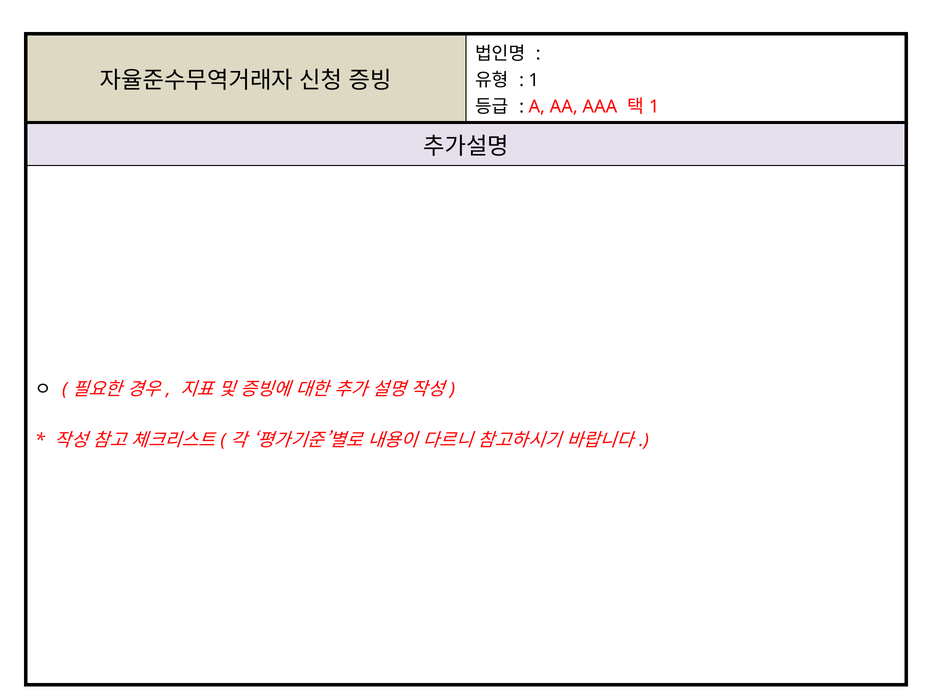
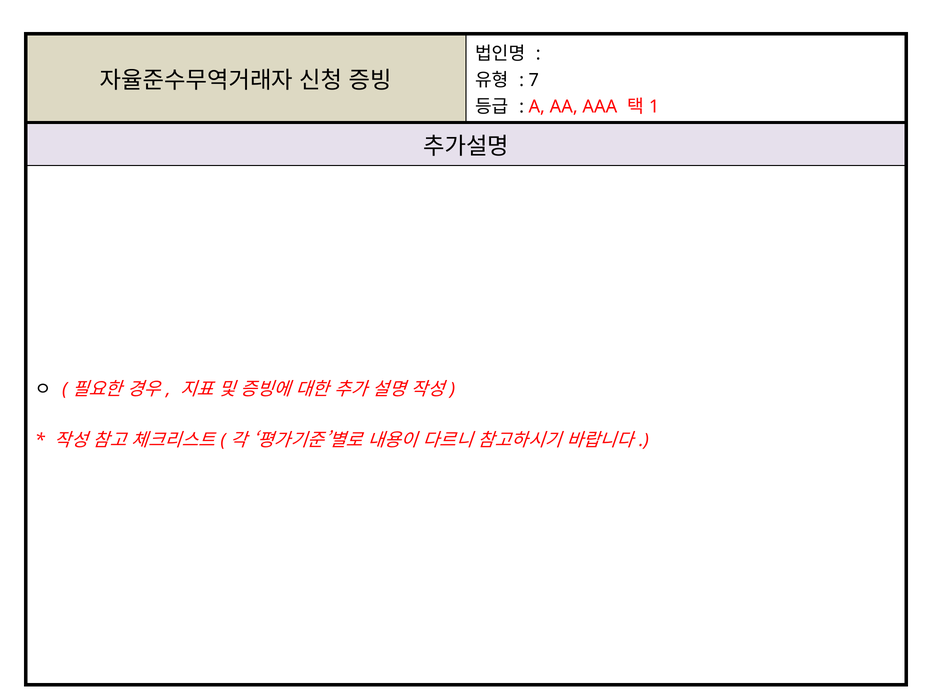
1 at (534, 80): 1 -> 7
